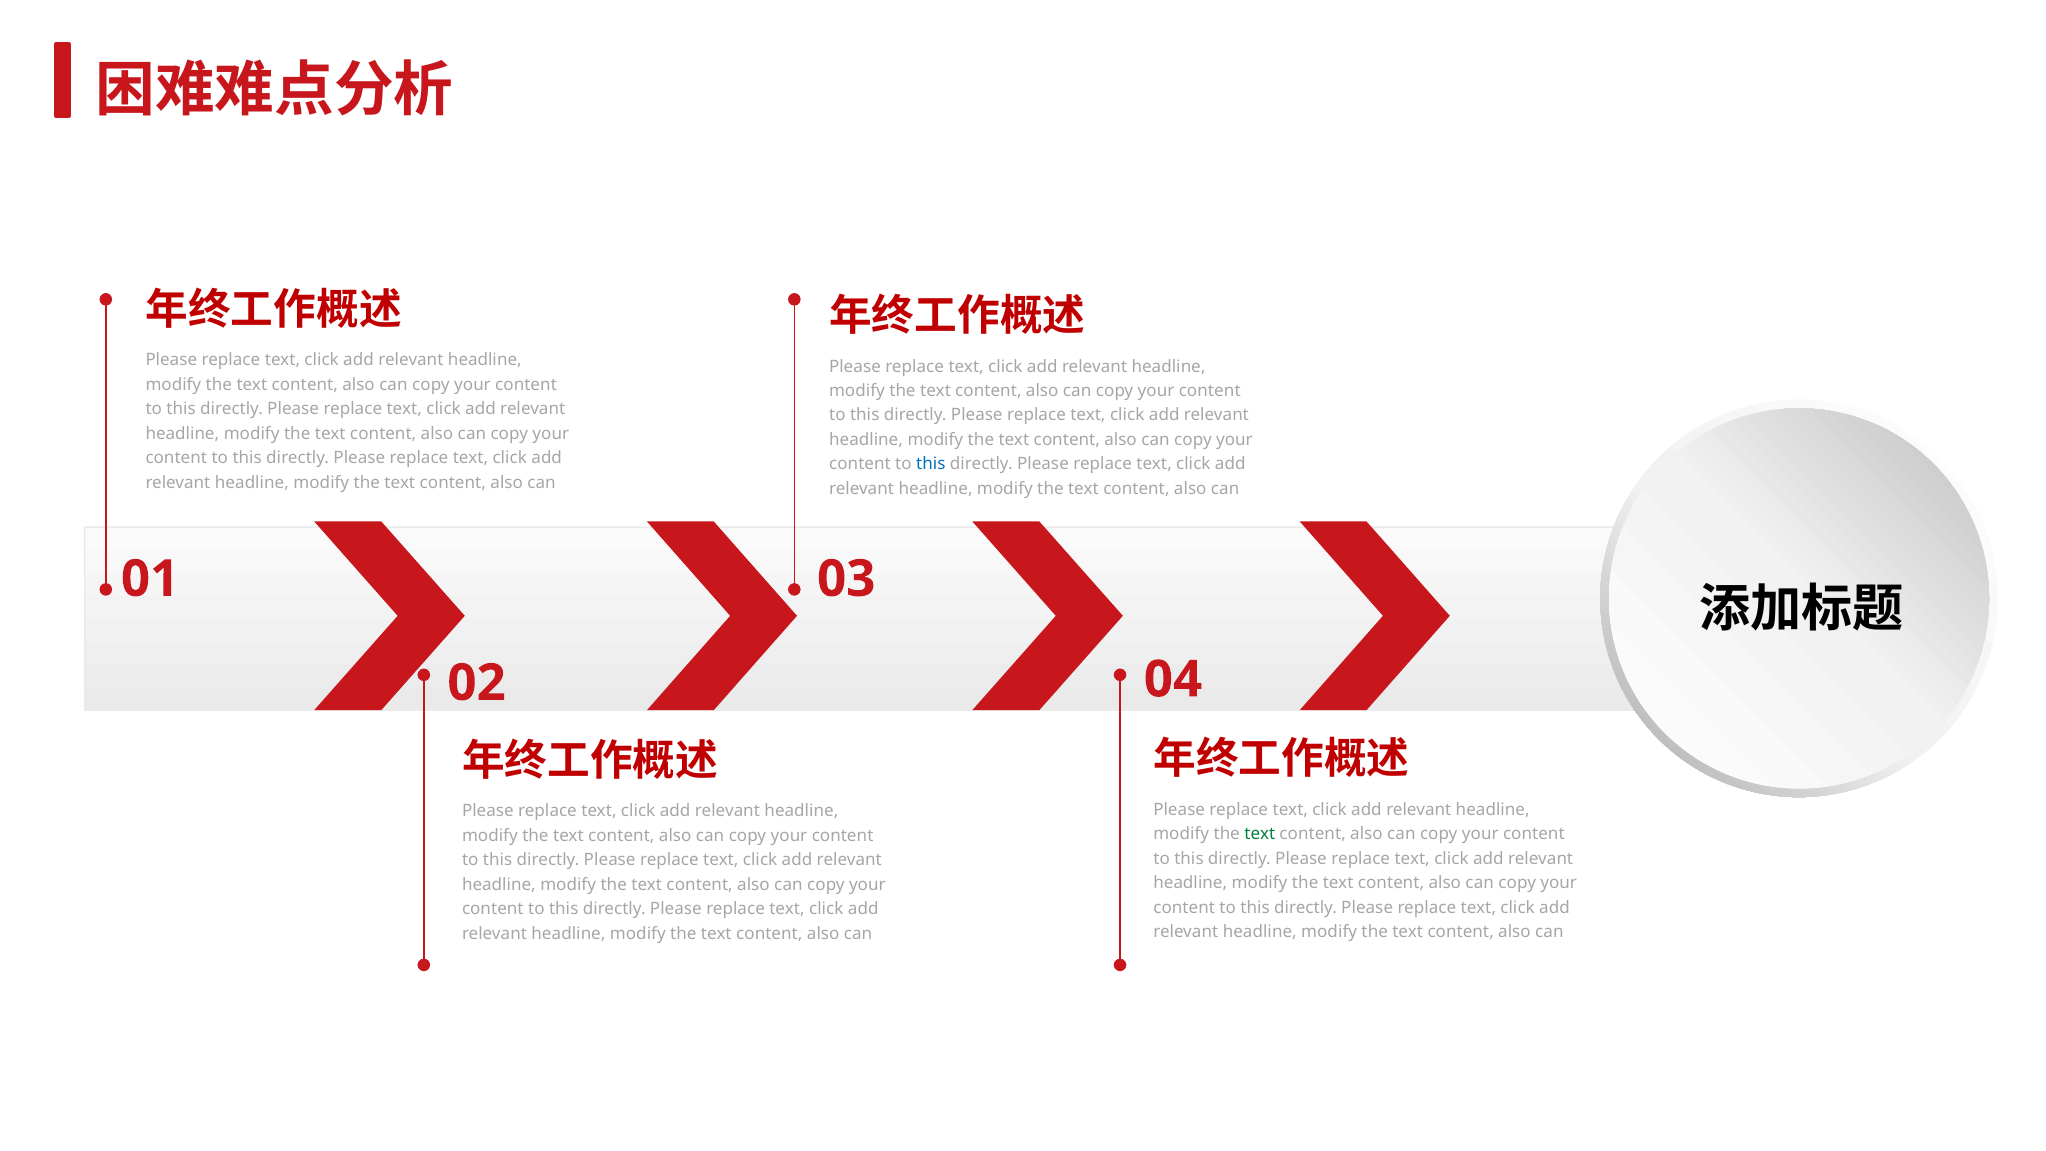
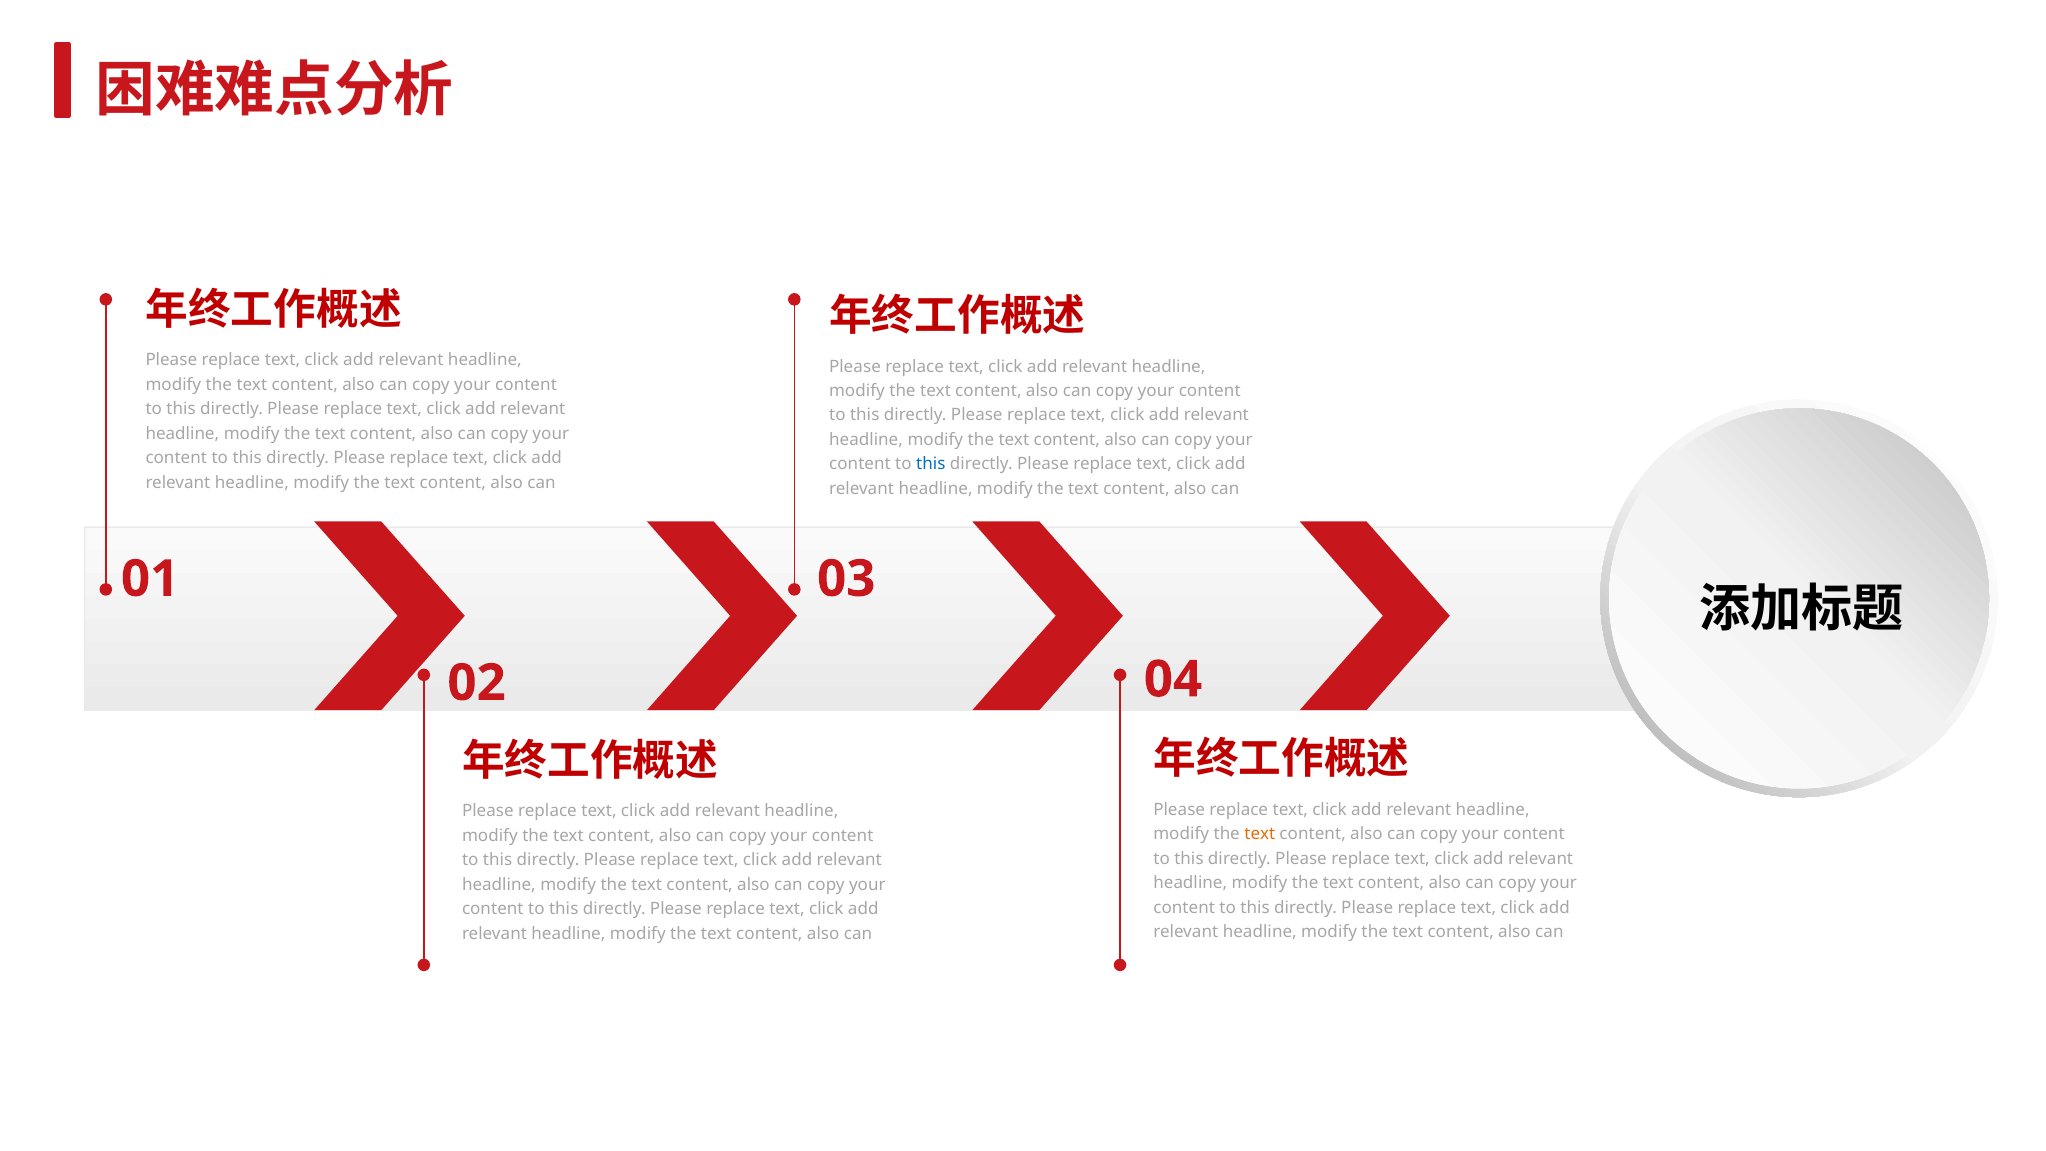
text at (1260, 834) colour: green -> orange
